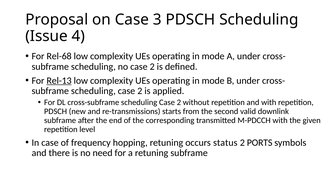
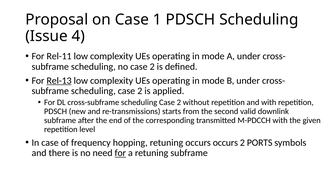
3: 3 -> 1
Rel-68: Rel-68 -> Rel-11
occurs status: status -> occurs
for at (120, 153) underline: none -> present
